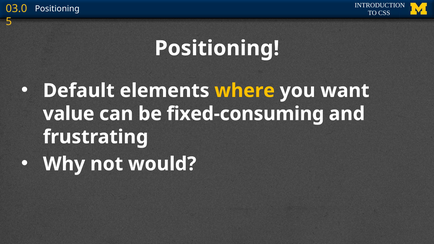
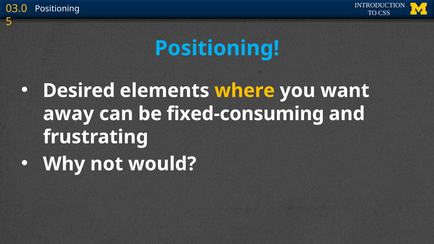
Positioning at (217, 48) colour: white -> light blue
Default: Default -> Desired
value: value -> away
